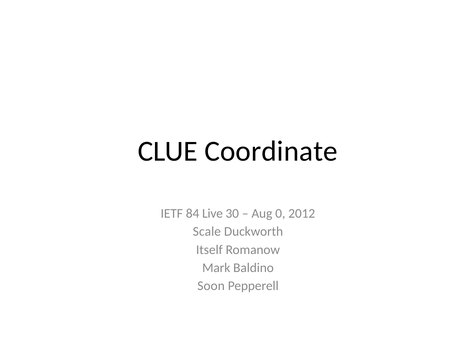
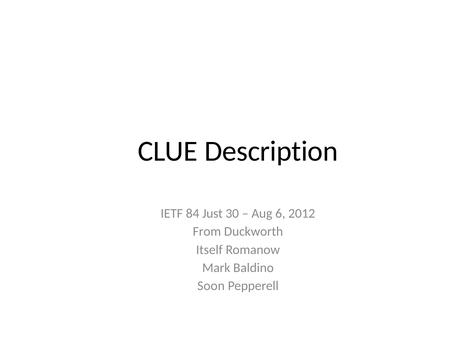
Coordinate: Coordinate -> Description
Live: Live -> Just
0: 0 -> 6
Scale: Scale -> From
